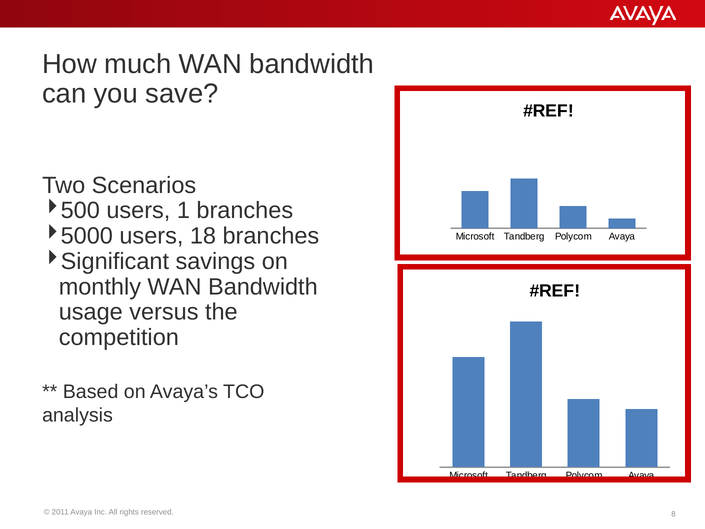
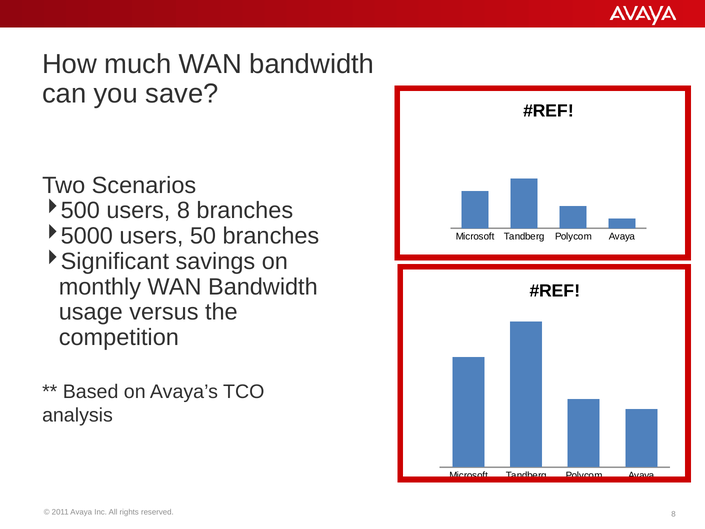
users 1: 1 -> 8
18: 18 -> 50
